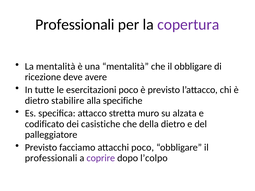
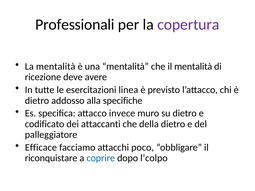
il obbligare: obbligare -> mentalità
esercitazioni poco: poco -> linea
stabilire: stabilire -> addosso
stretta: stretta -> invece
su alzata: alzata -> dietro
casistiche: casistiche -> attaccanti
Previsto at (41, 148): Previsto -> Efficace
professionali at (51, 158): professionali -> riconquistare
coprire colour: purple -> blue
